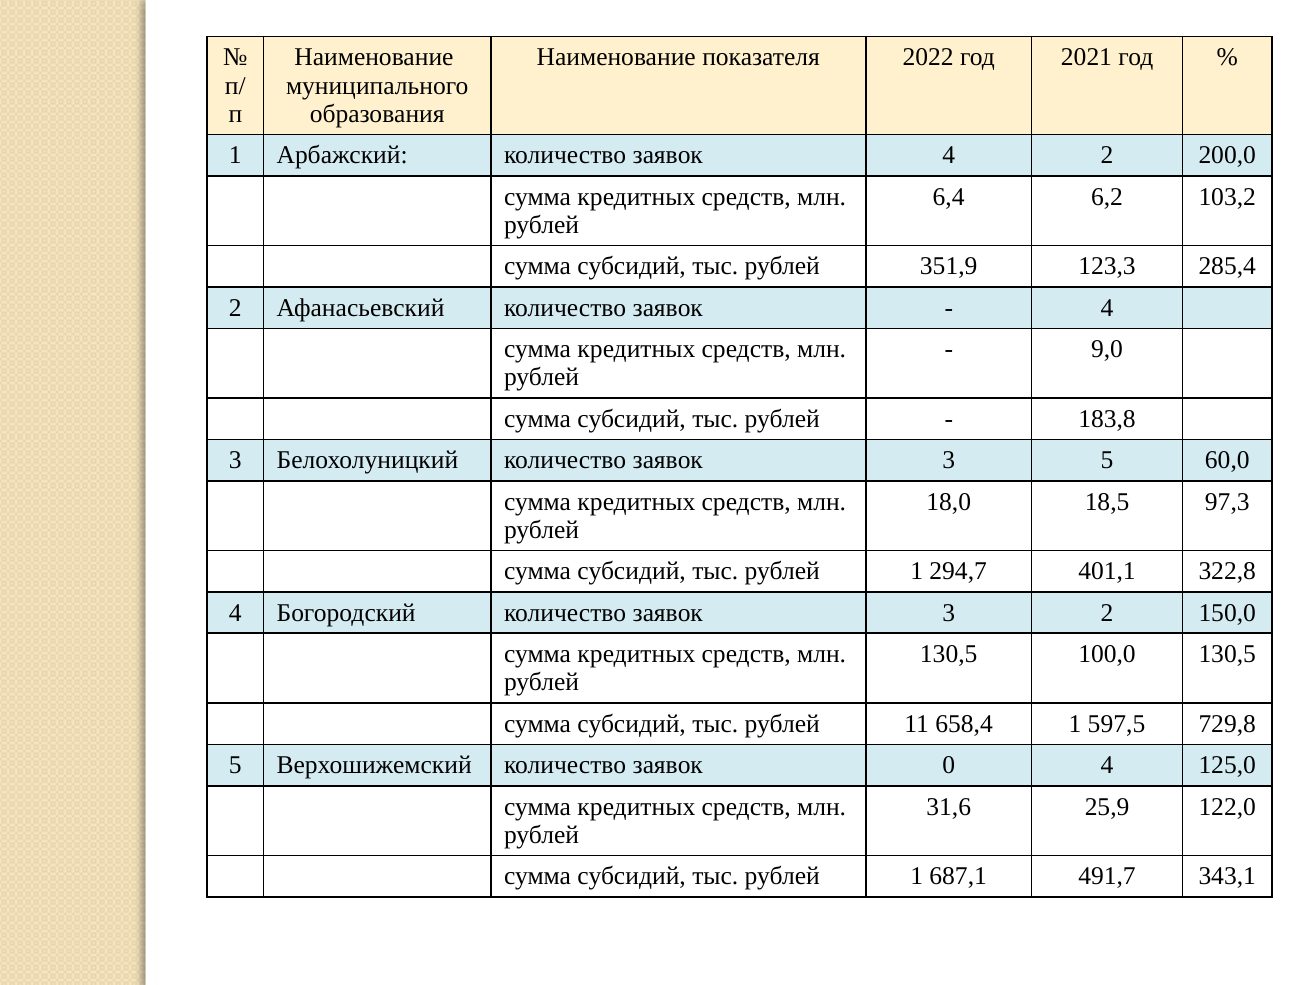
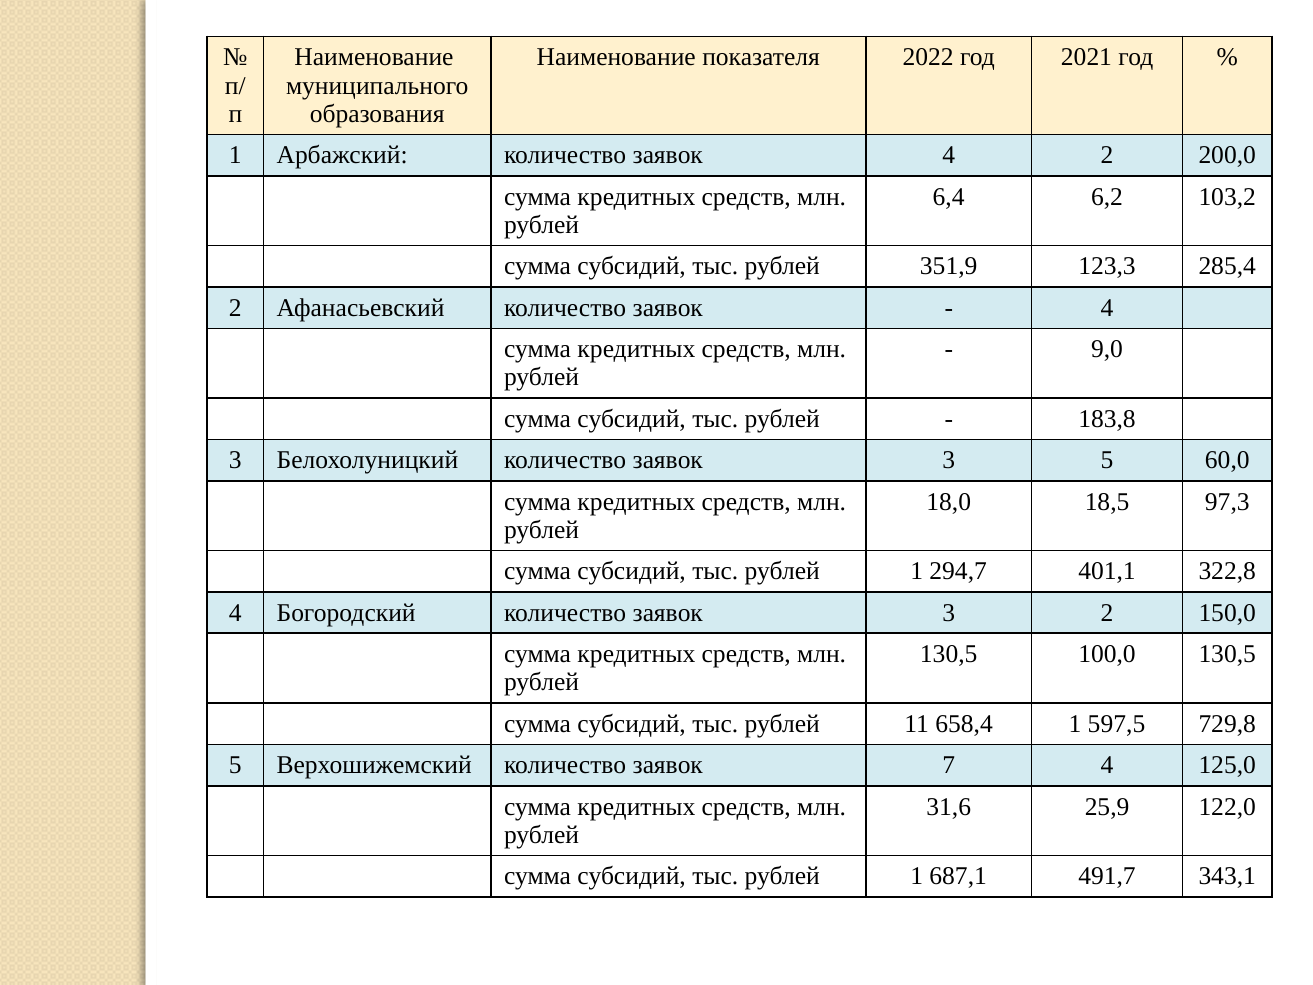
0: 0 -> 7
